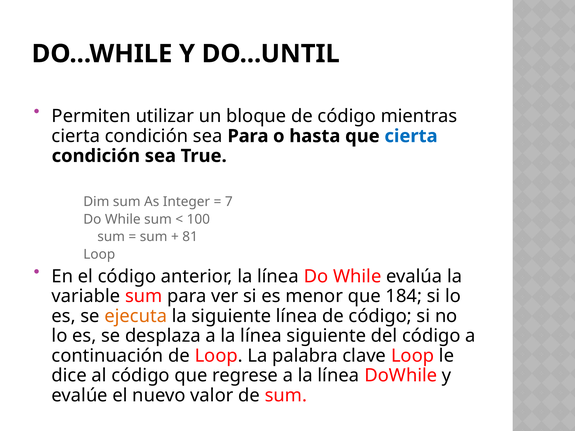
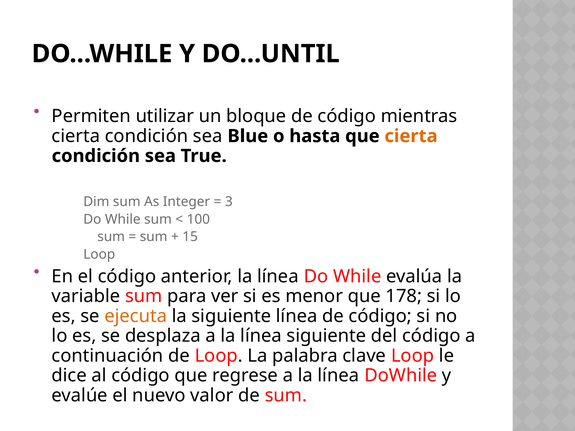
sea Para: Para -> Blue
cierta at (411, 136) colour: blue -> orange
7: 7 -> 3
81: 81 -> 15
184: 184 -> 178
